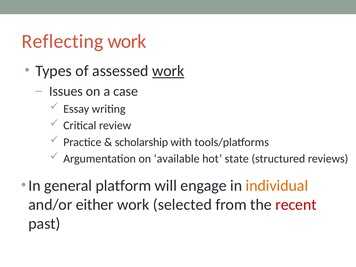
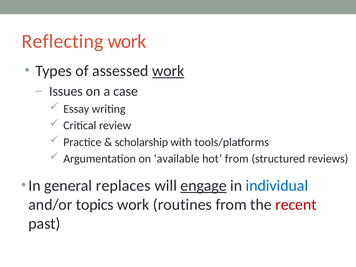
hot state: state -> from
platform: platform -> replaces
engage underline: none -> present
individual colour: orange -> blue
either: either -> topics
selected: selected -> routines
